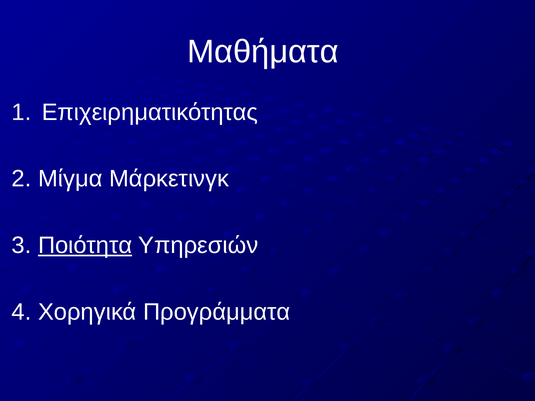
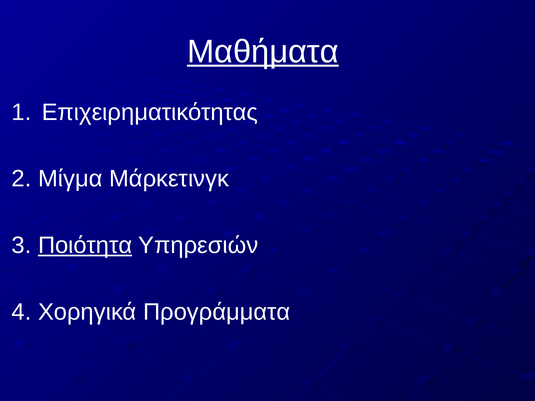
Μαθήματα underline: none -> present
